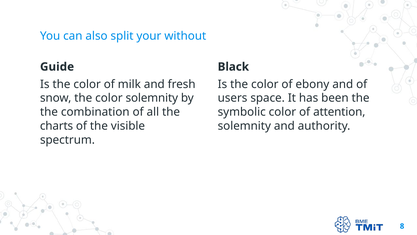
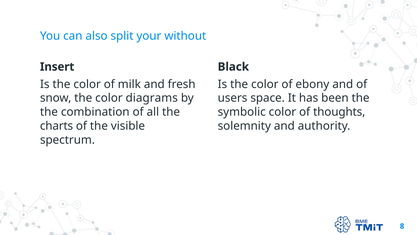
Guide: Guide -> Insert
color solemnity: solemnity -> diagrams
attention: attention -> thoughts
